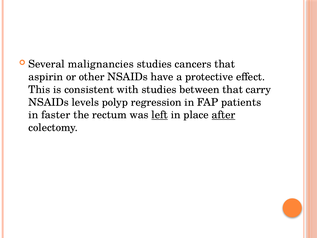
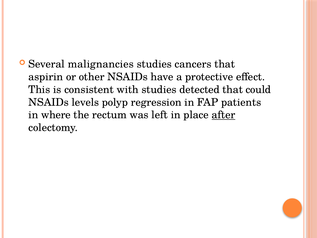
between: between -> detected
carry: carry -> could
faster: faster -> where
left underline: present -> none
